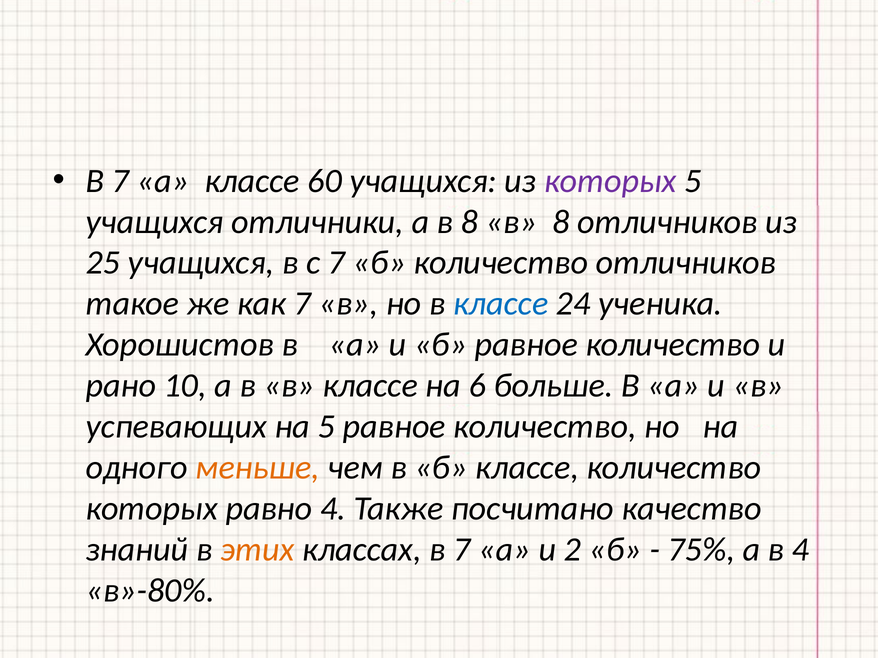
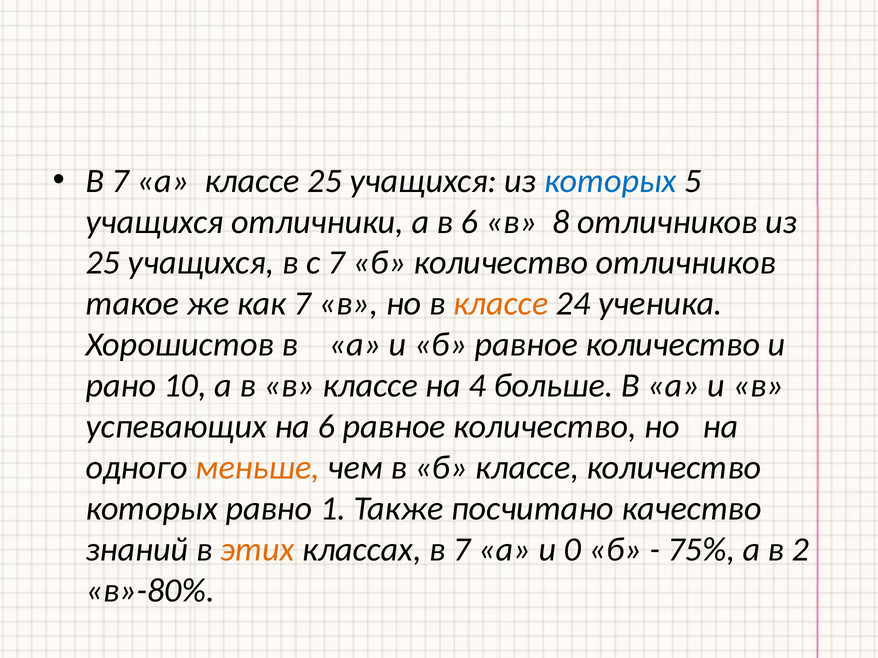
классе 60: 60 -> 25
которых at (610, 181) colour: purple -> blue
а в 8: 8 -> 6
классе at (501, 304) colour: blue -> orange
6: 6 -> 4
на 5: 5 -> 6
равно 4: 4 -> 1
2: 2 -> 0
в 4: 4 -> 2
